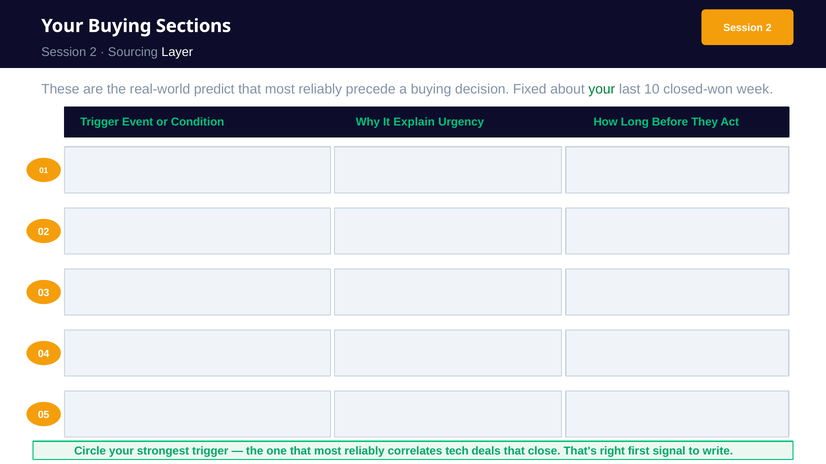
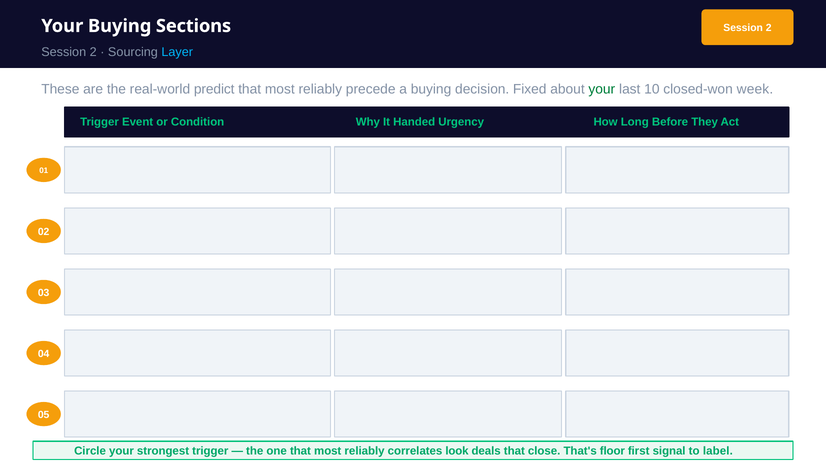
Layer colour: white -> light blue
Explain: Explain -> Handed
tech: tech -> look
right: right -> floor
write: write -> label
